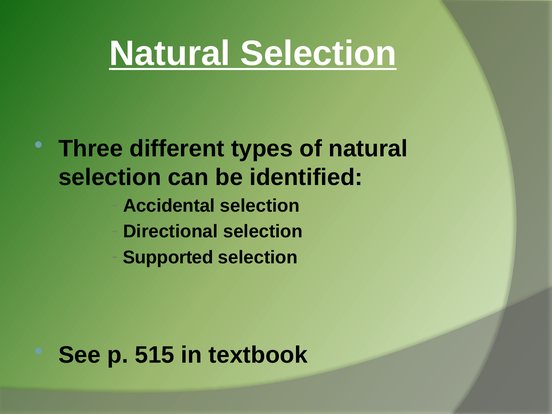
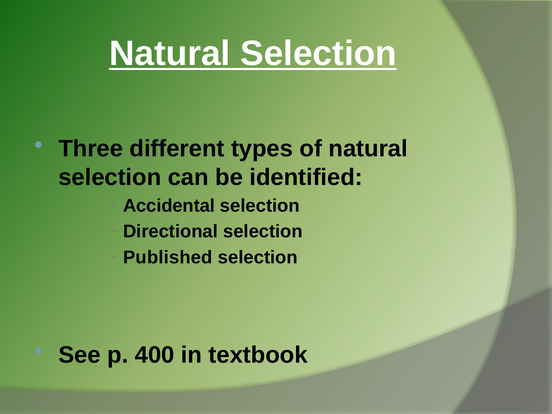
Supported: Supported -> Published
515: 515 -> 400
